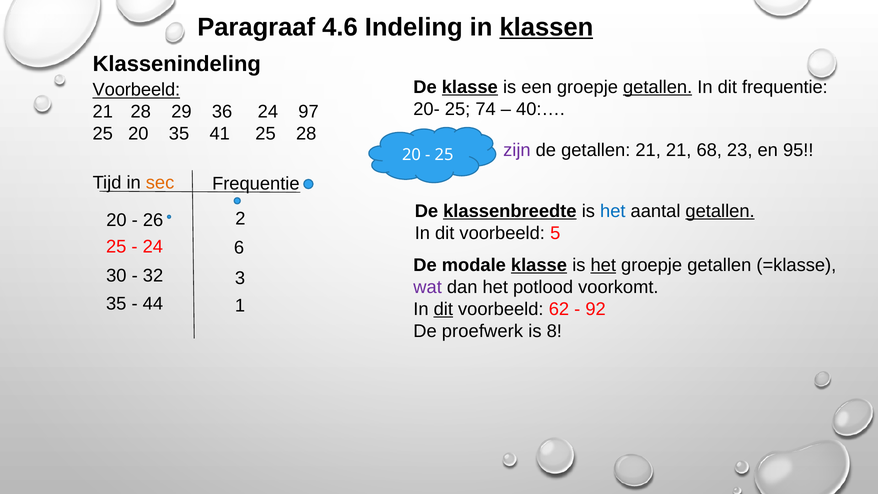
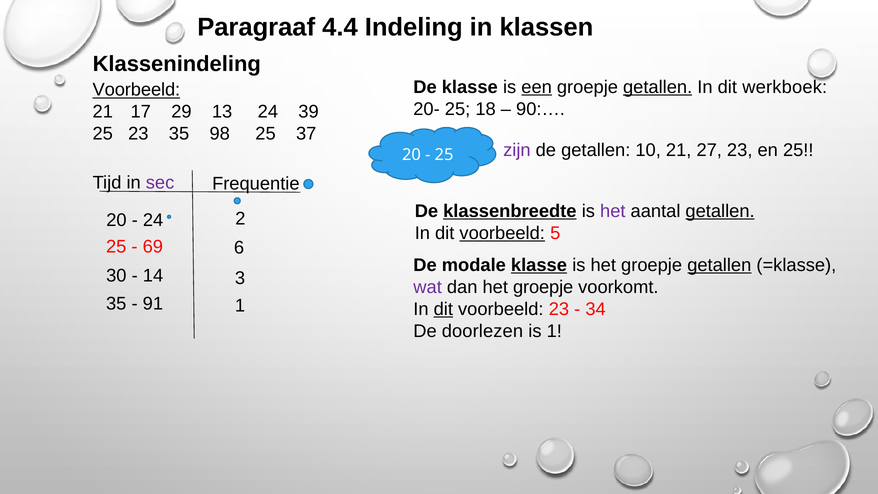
4.6: 4.6 -> 4.4
klassen underline: present -> none
klasse at (470, 87) underline: present -> none
een underline: none -> present
dit frequentie: frequentie -> werkboek
74: 74 -> 18
40:…: 40:… -> 90:…
21 28: 28 -> 17
36: 36 -> 13
97: 97 -> 39
25 20: 20 -> 23
41: 41 -> 98
25 28: 28 -> 37
getallen 21: 21 -> 10
68: 68 -> 27
en 95: 95 -> 25
sec colour: orange -> purple
het at (613, 211) colour: blue -> purple
26 at (153, 220): 26 -> 24
voorbeeld at (502, 233) underline: none -> present
24 at (153, 247): 24 -> 69
het at (603, 265) underline: present -> none
getallen at (719, 265) underline: none -> present
32: 32 -> 14
dan het potlood: potlood -> groepje
44: 44 -> 91
voorbeeld 62: 62 -> 23
92: 92 -> 34
proefwerk: proefwerk -> doorlezen
is 8: 8 -> 1
